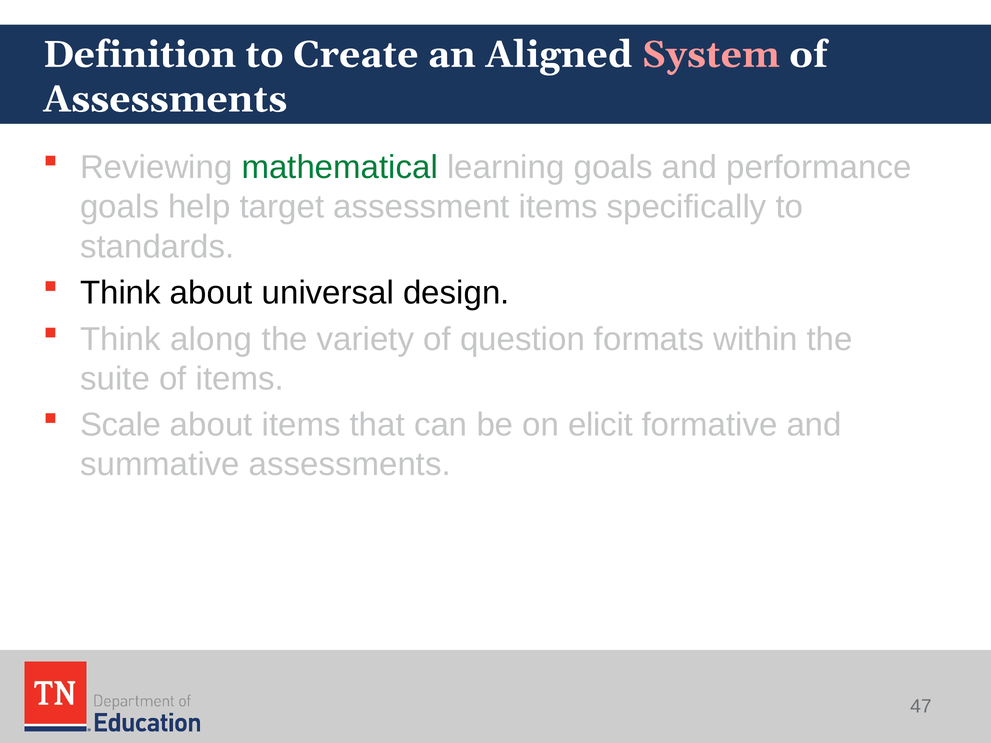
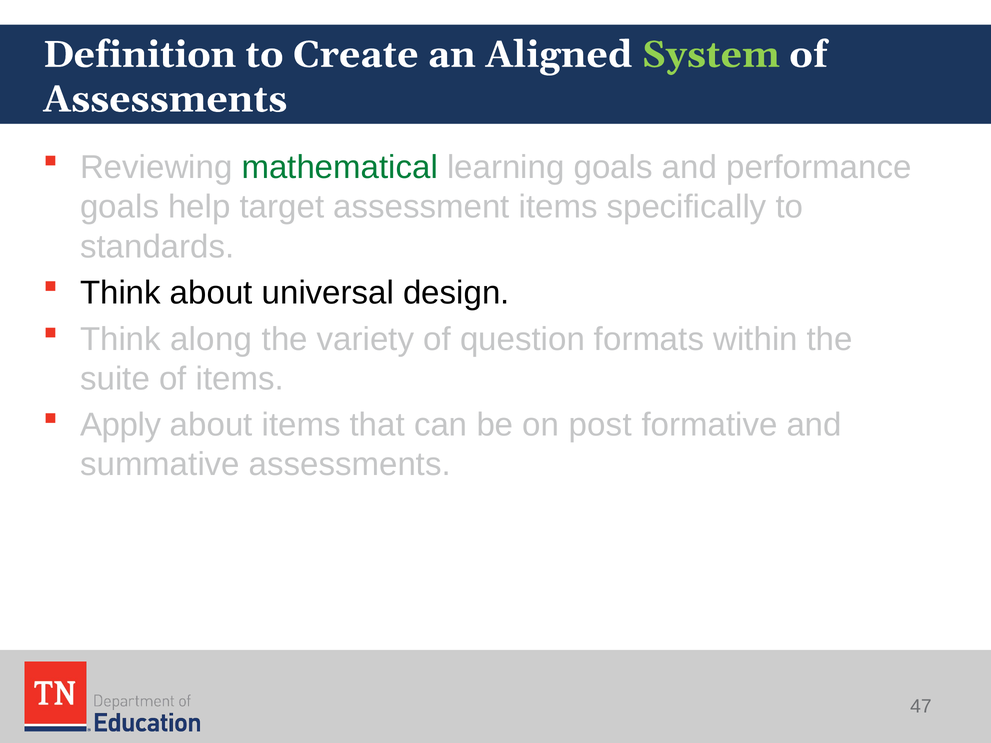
System colour: pink -> light green
Scale: Scale -> Apply
elicit: elicit -> post
